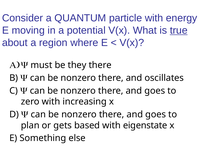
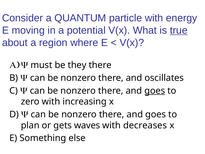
goes at (155, 91) underline: none -> present
based: based -> waves
eigenstate: eigenstate -> decreases
